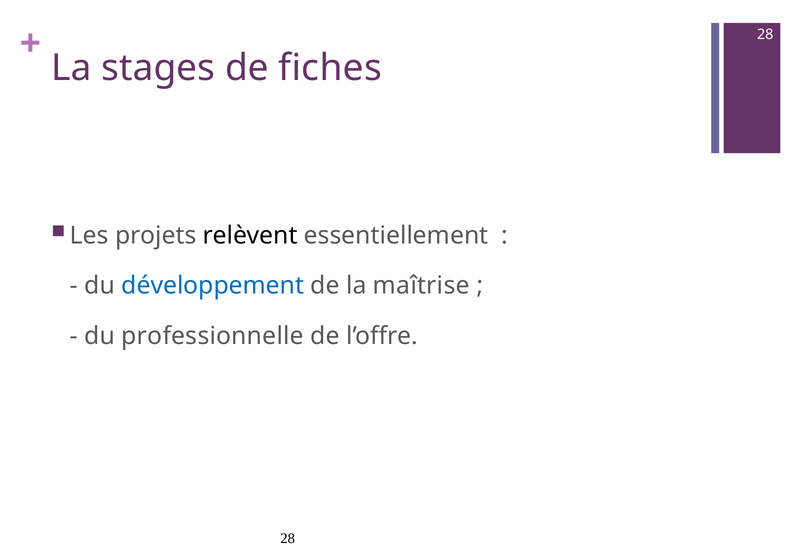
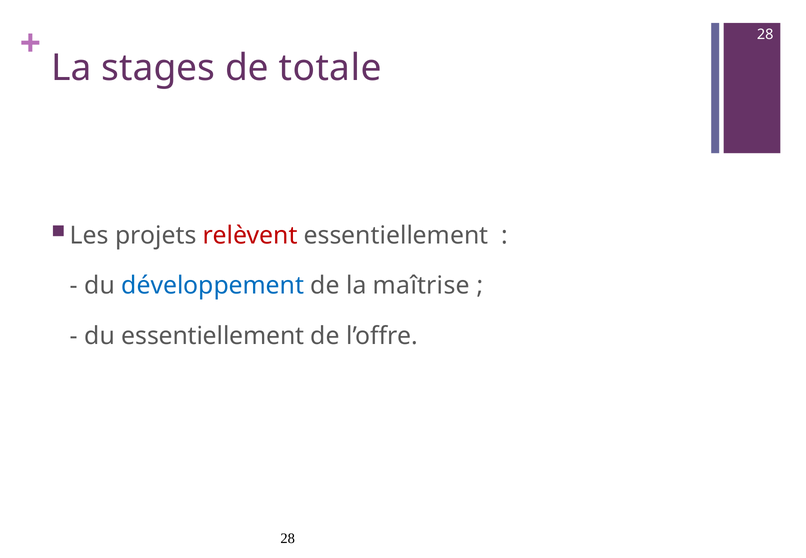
fiches: fiches -> totale
relèvent colour: black -> red
du professionnelle: professionnelle -> essentiellement
